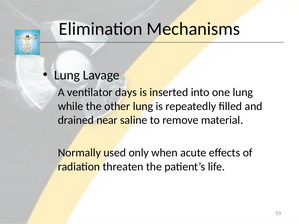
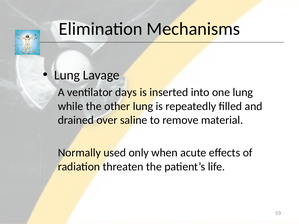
near: near -> over
